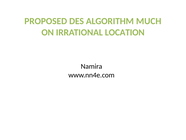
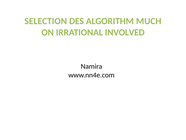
PROPOSED: PROPOSED -> SELECTION
LOCATION: LOCATION -> INVOLVED
